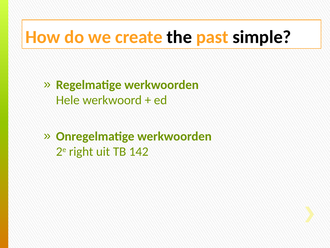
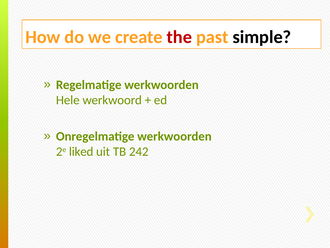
the colour: black -> red
right: right -> liked
142: 142 -> 242
